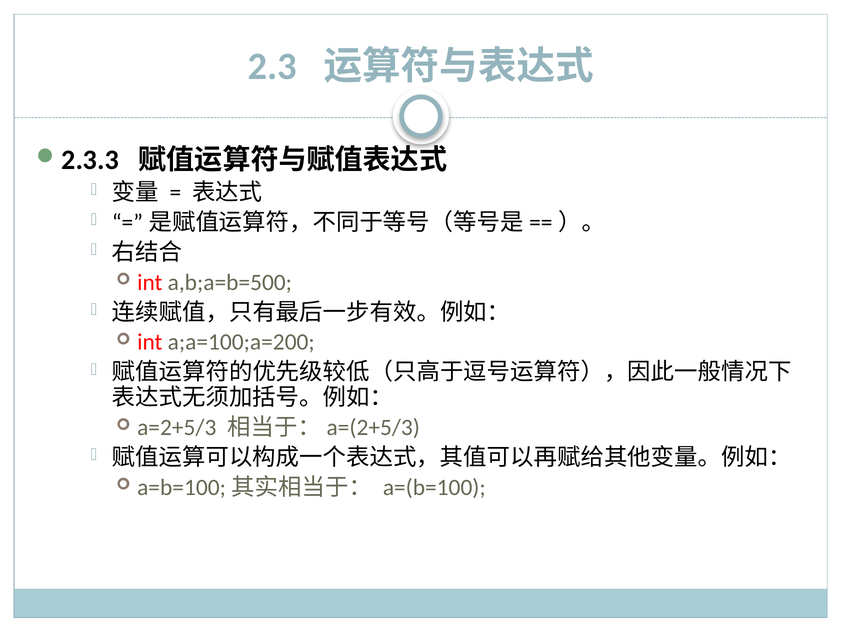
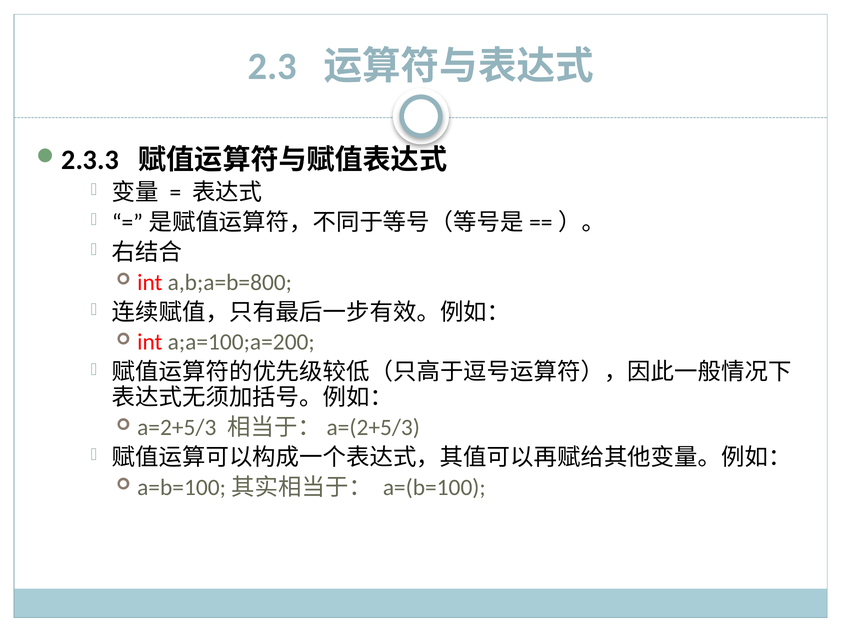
a,b;a=b=500: a,b;a=b=500 -> a,b;a=b=800
